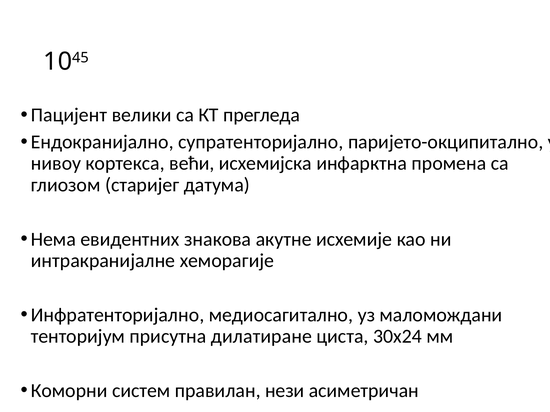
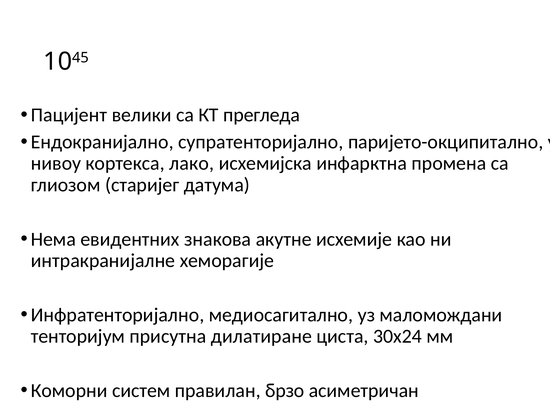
већи: већи -> лако
нези: нези -> брзо
